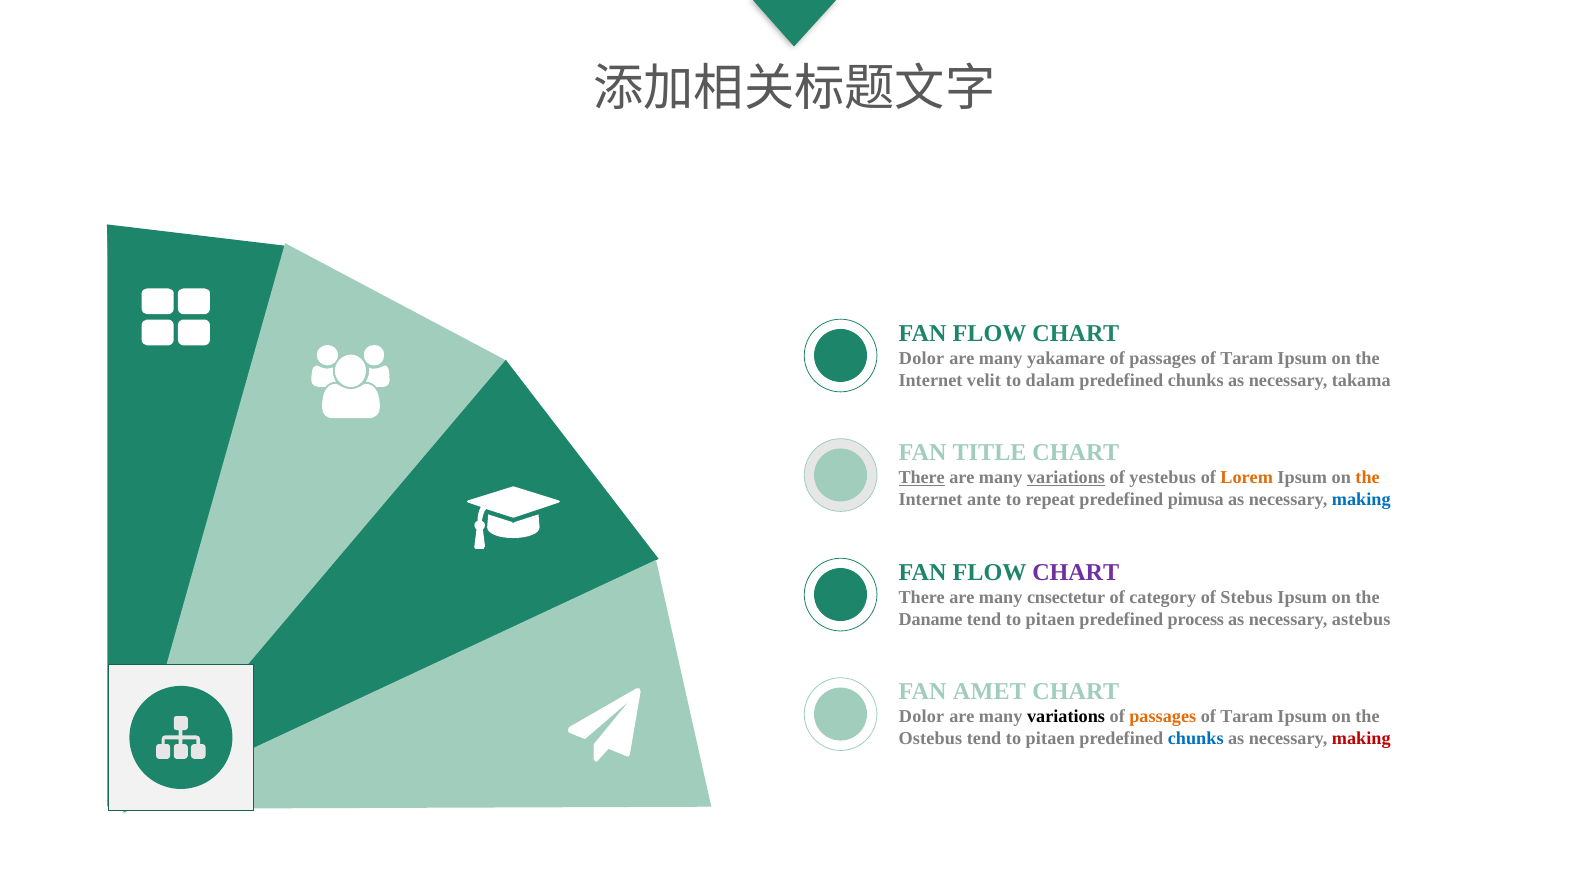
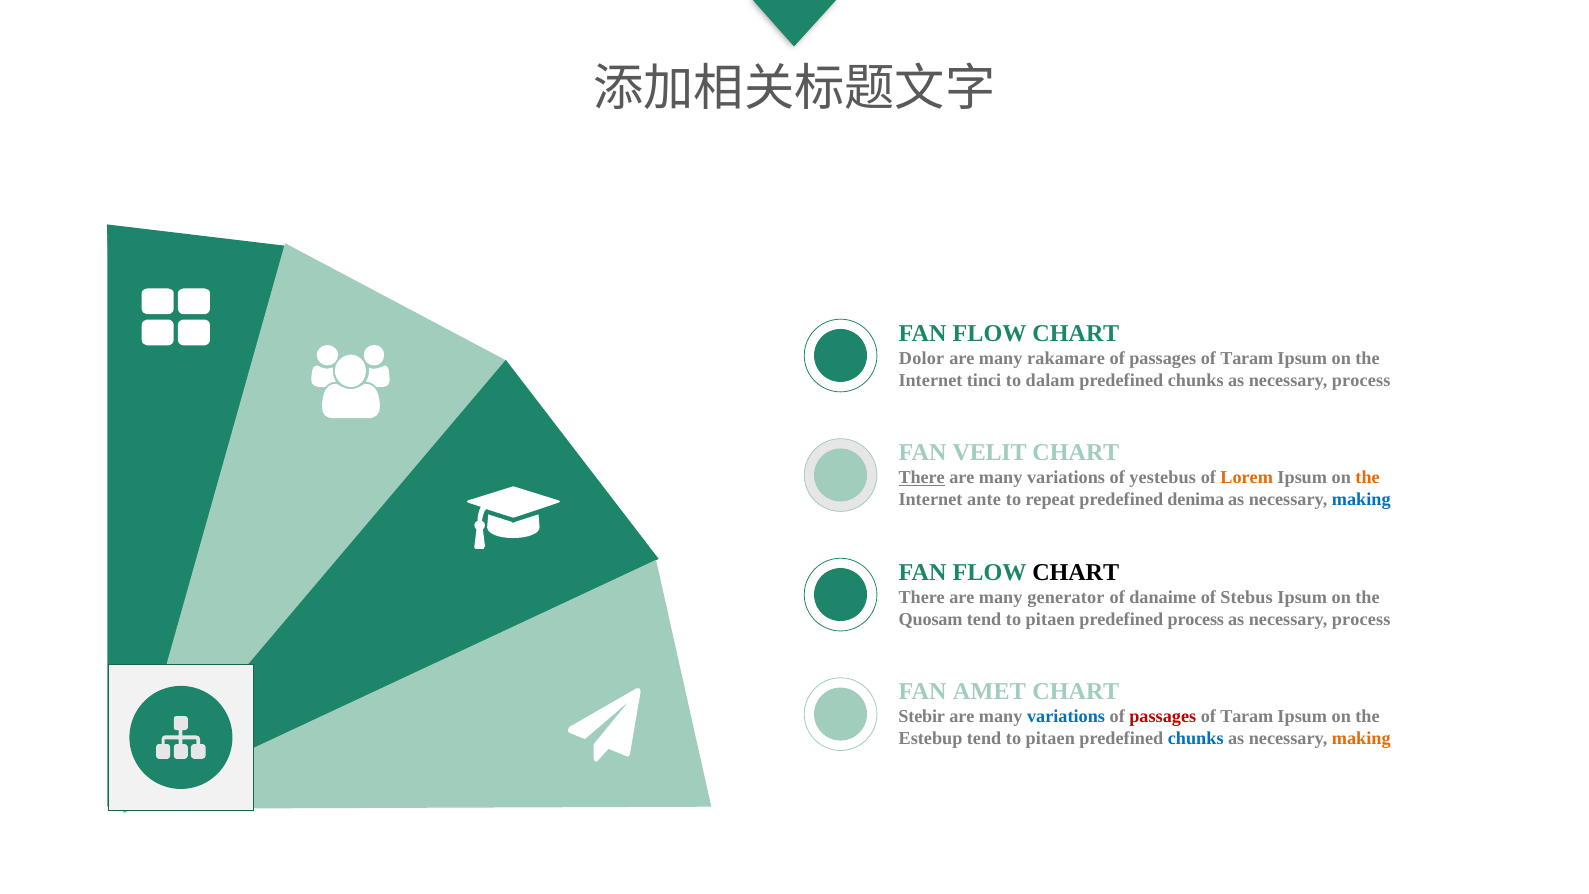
yakamare: yakamare -> rakamare
velit: velit -> tinci
chunks as necessary takama: takama -> process
TITLE: TITLE -> VELIT
variations at (1066, 478) underline: present -> none
pimusa: pimusa -> denima
CHART at (1076, 572) colour: purple -> black
cnsectetur: cnsectetur -> generator
category: category -> danaime
Daname: Daname -> Quosam
astebus at (1361, 619): astebus -> process
Dolor at (922, 717): Dolor -> Stebir
variations at (1066, 717) colour: black -> blue
passages at (1163, 717) colour: orange -> red
Ostebus: Ostebus -> Estebup
making at (1361, 739) colour: red -> orange
